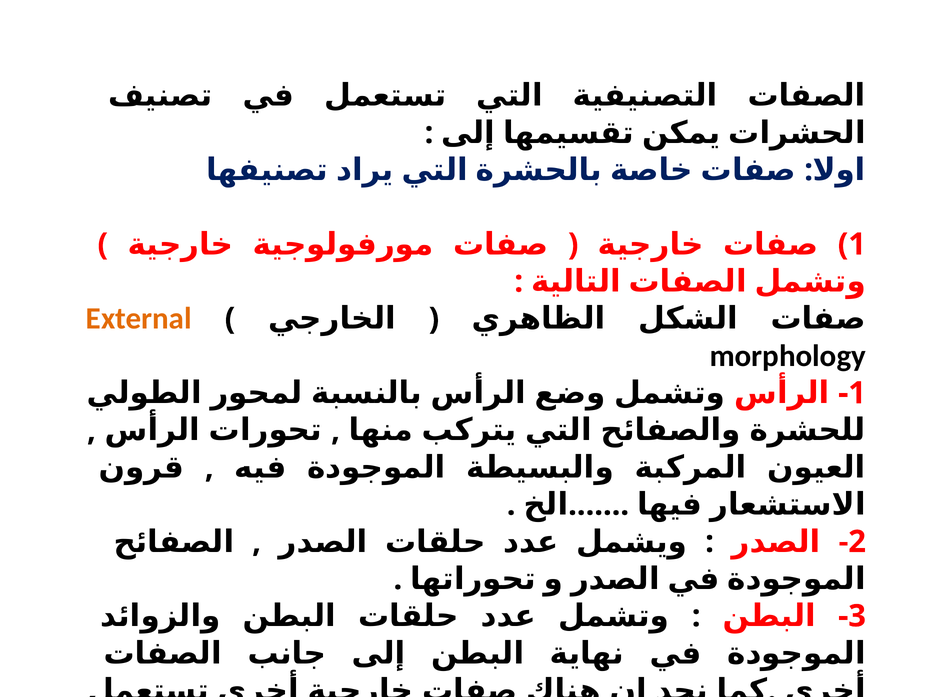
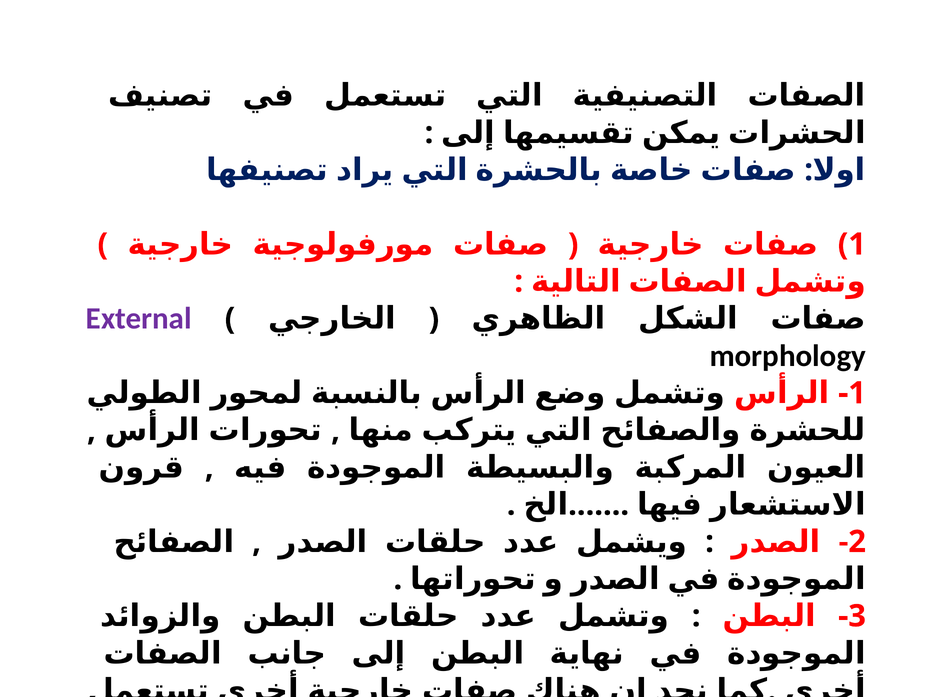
External colour: orange -> purple
